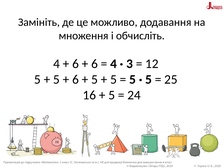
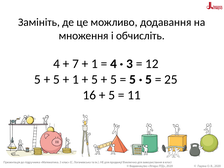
6 at (76, 64): 6 -> 7
6 at (95, 64): 6 -> 1
6 at (75, 79): 6 -> 1
24: 24 -> 11
